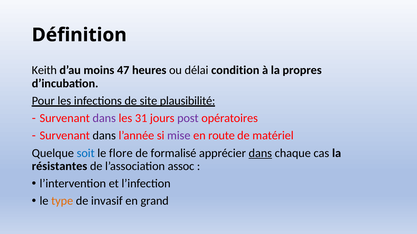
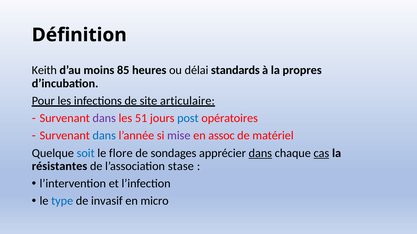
47: 47 -> 85
condition: condition -> standards
plausibilité: plausibilité -> articulaire
31: 31 -> 51
post colour: purple -> blue
dans at (104, 136) colour: black -> blue
route: route -> assoc
formalisé: formalisé -> sondages
cas underline: none -> present
assoc: assoc -> stase
type colour: orange -> blue
grand: grand -> micro
